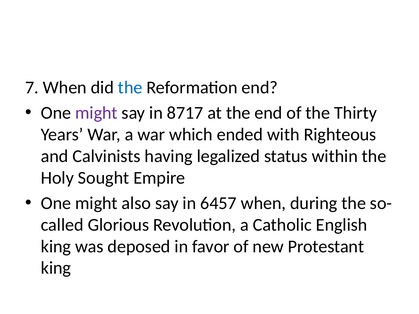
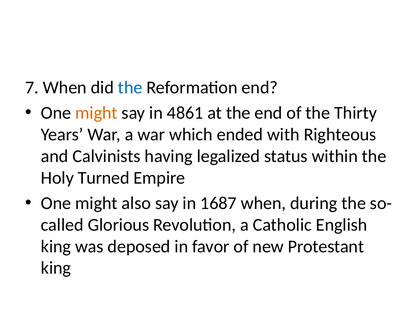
might at (96, 113) colour: purple -> orange
8717: 8717 -> 4861
Sought: Sought -> Turned
6457: 6457 -> 1687
